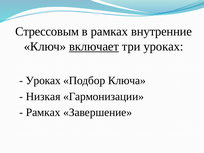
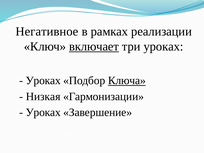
Стрессовым: Стрессовым -> Негативное
внутренние: внутренние -> реализации
Ключа underline: none -> present
Рамках at (43, 112): Рамках -> Уроках
